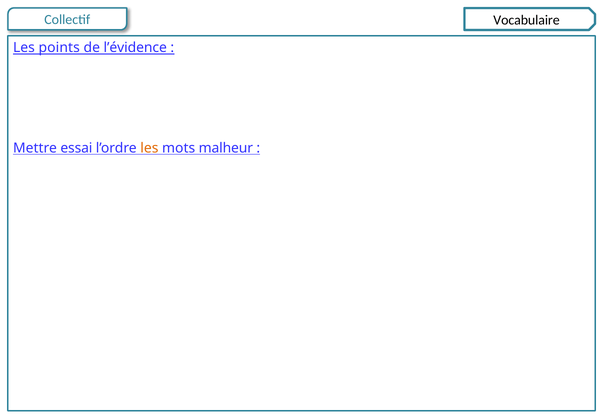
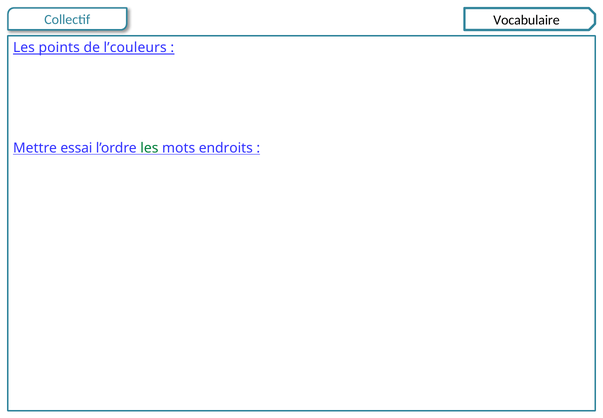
l’évidence: l’évidence -> l’couleurs
les at (149, 148) colour: orange -> green
malheur: malheur -> endroits
